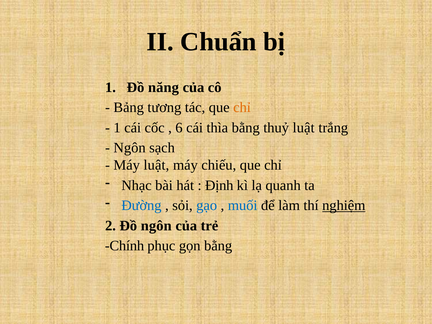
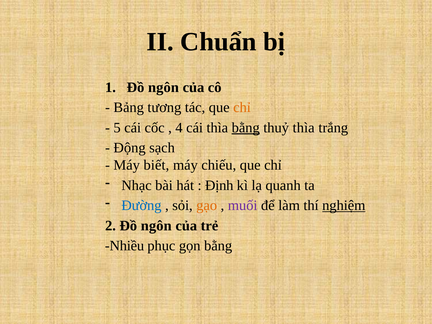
năng at (163, 87): năng -> ngôn
1 at (117, 128): 1 -> 5
6: 6 -> 4
bằng at (246, 128) underline: none -> present
thuỷ luật: luật -> thìa
Ngôn at (130, 148): Ngôn -> Động
Máy luật: luật -> biết
gạo colour: blue -> orange
muối colour: blue -> purple
Chính: Chính -> Nhiều
